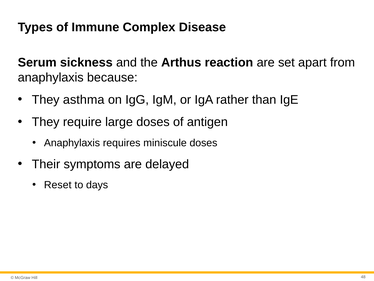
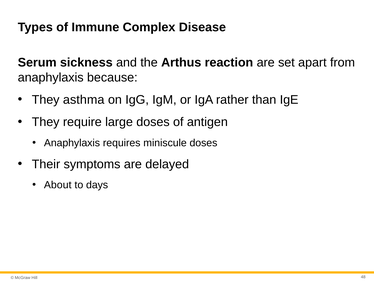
Reset: Reset -> About
